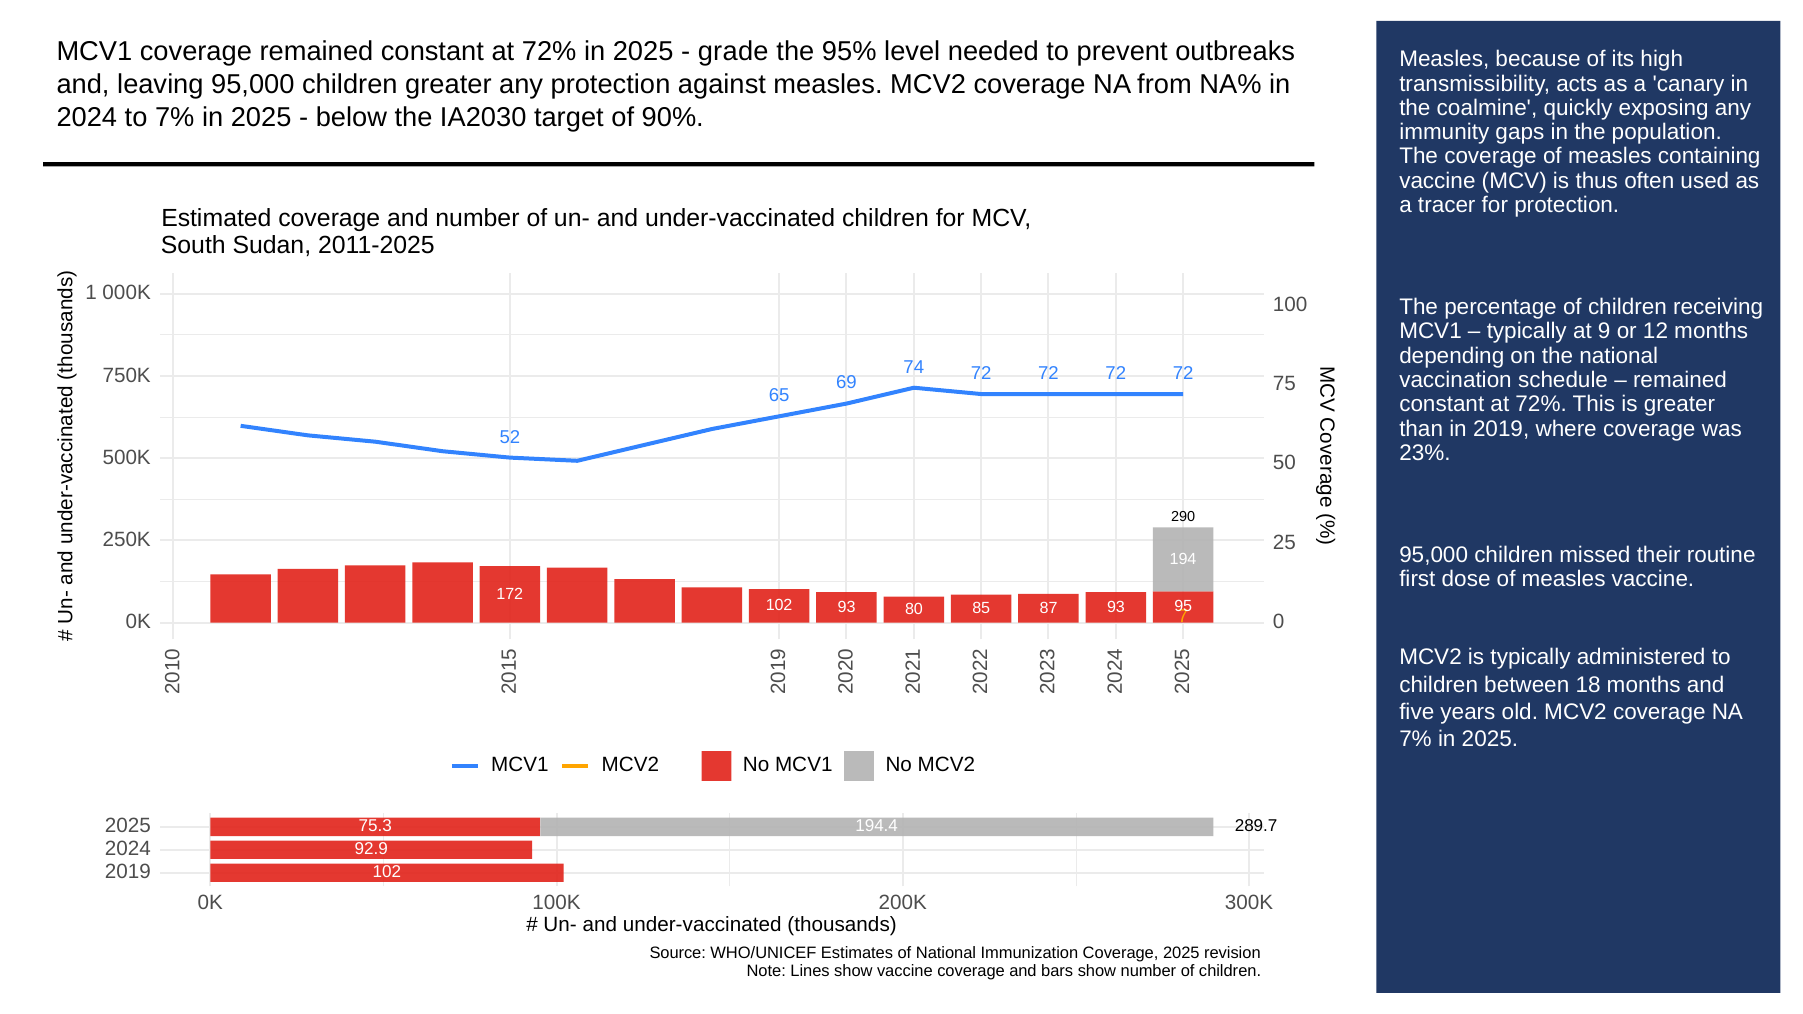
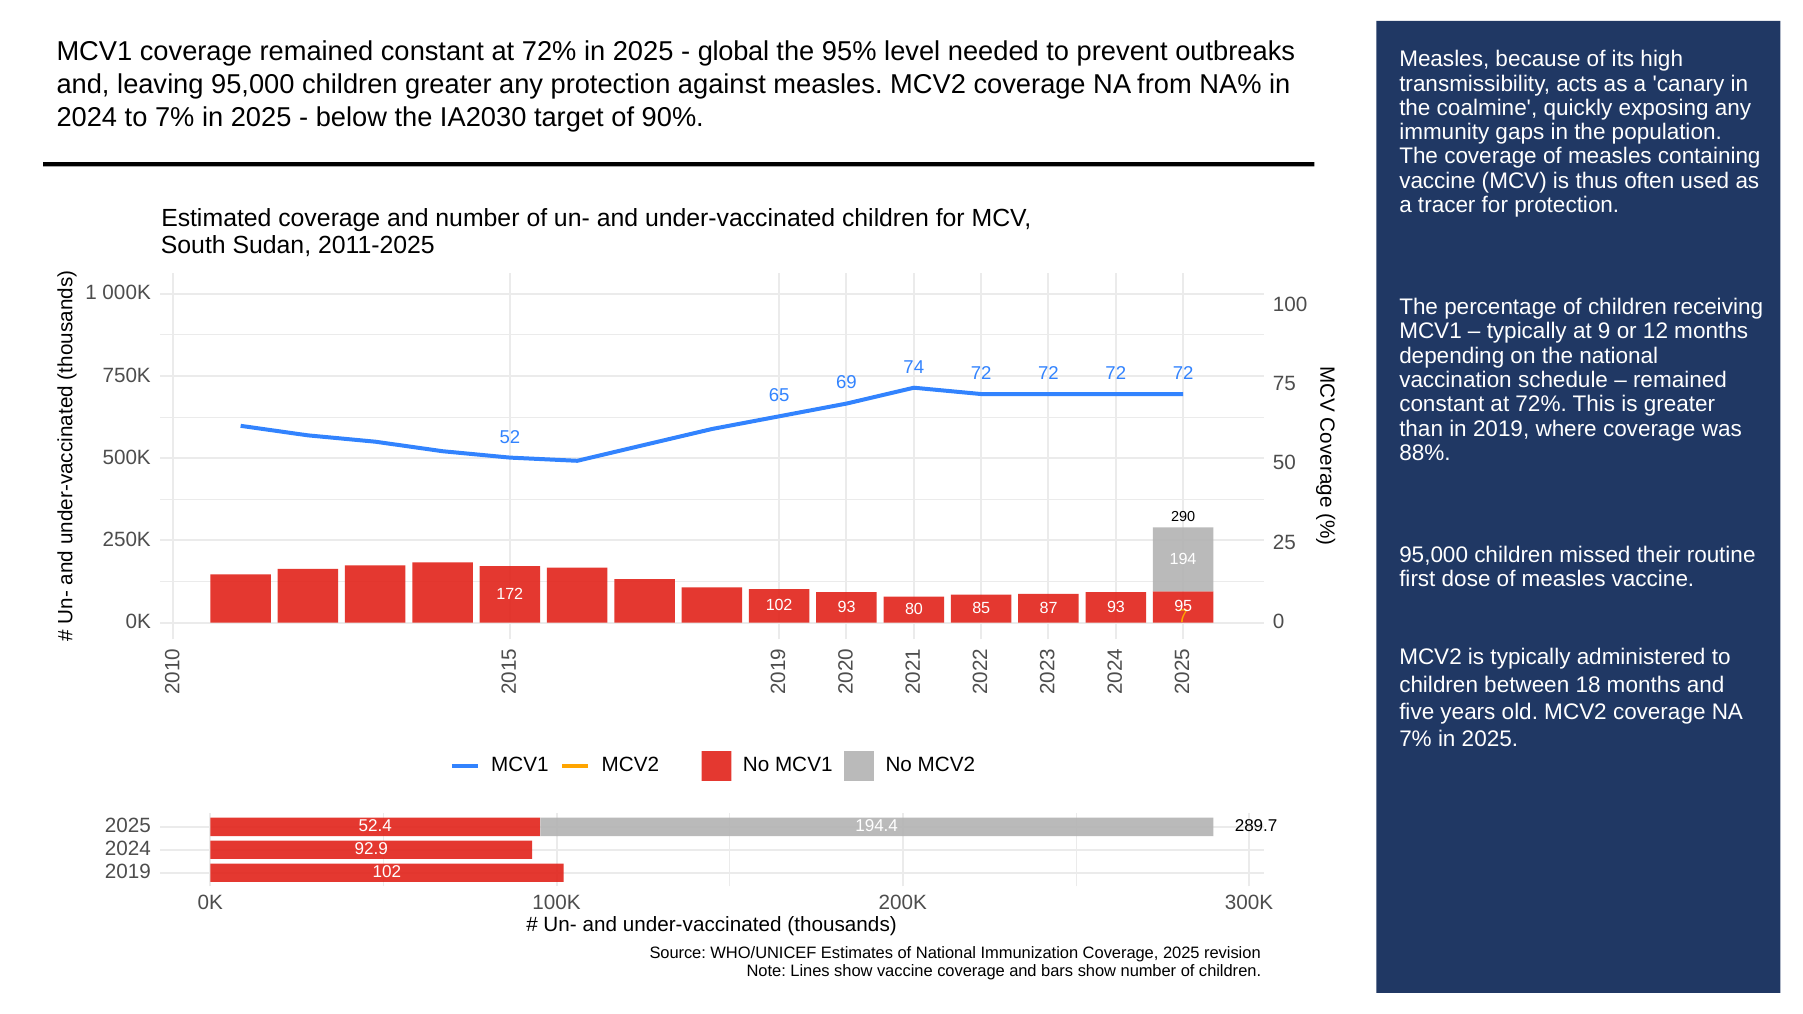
grade: grade -> global
23%: 23% -> 88%
75.3: 75.3 -> 52.4
